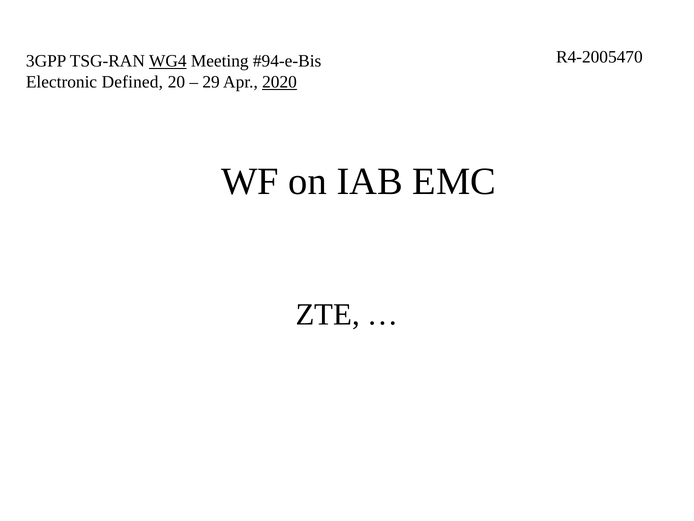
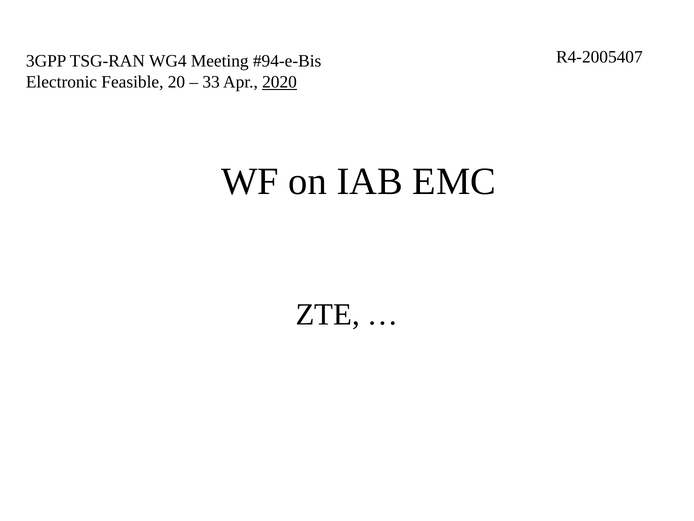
R4-2005470: R4-2005470 -> R4-2005407
WG4 underline: present -> none
Defined: Defined -> Feasible
29: 29 -> 33
